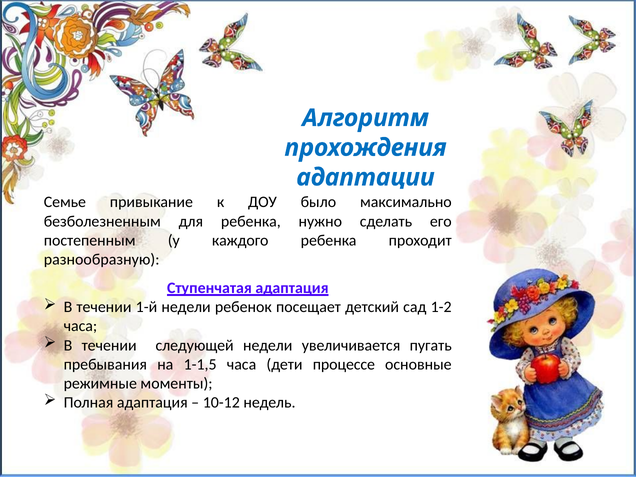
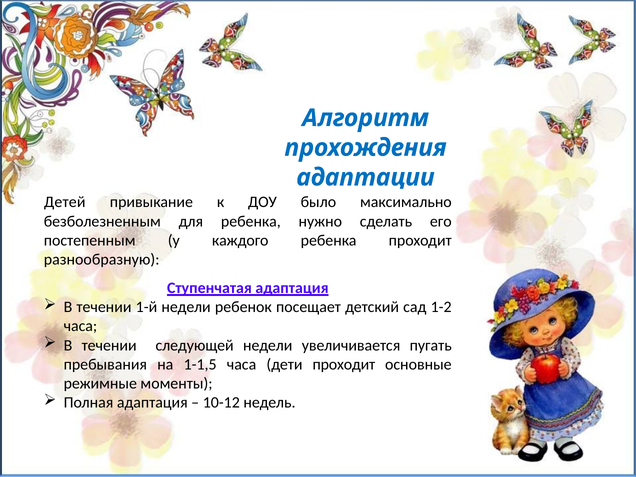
Семье: Семье -> Детей
дети процессе: процессе -> проходит
